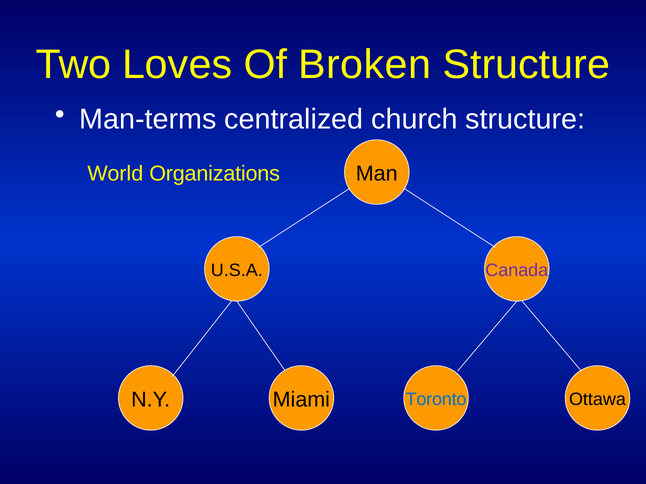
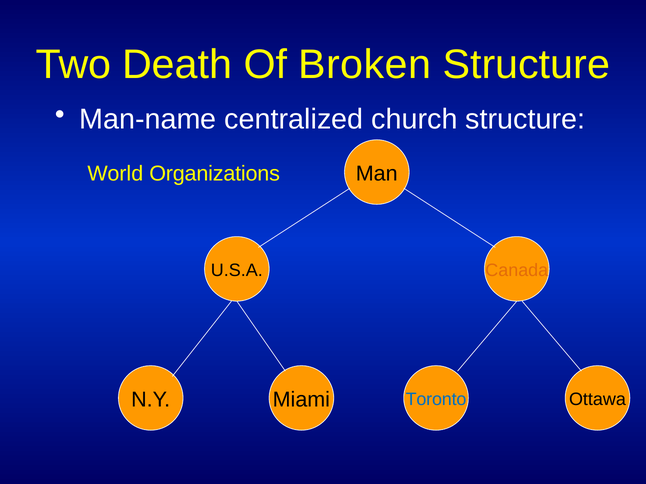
Loves: Loves -> Death
Man-terms: Man-terms -> Man-name
Canada colour: purple -> orange
